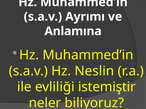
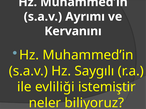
Anlamına: Anlamına -> Kervanını
Neslin: Neslin -> Saygılı
